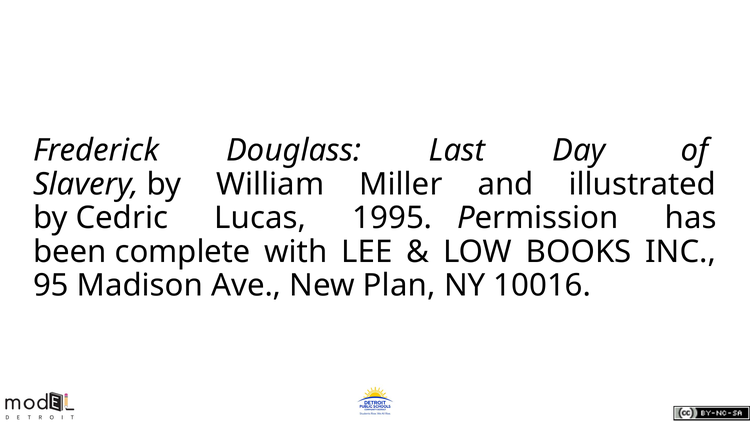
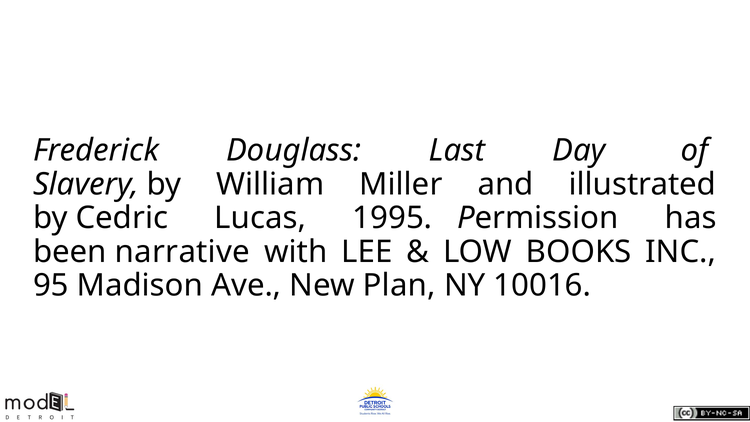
complete: complete -> narrative
